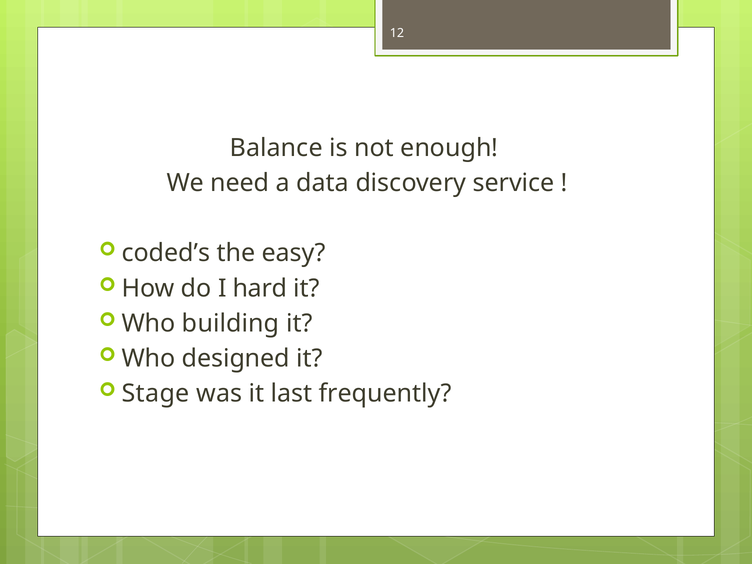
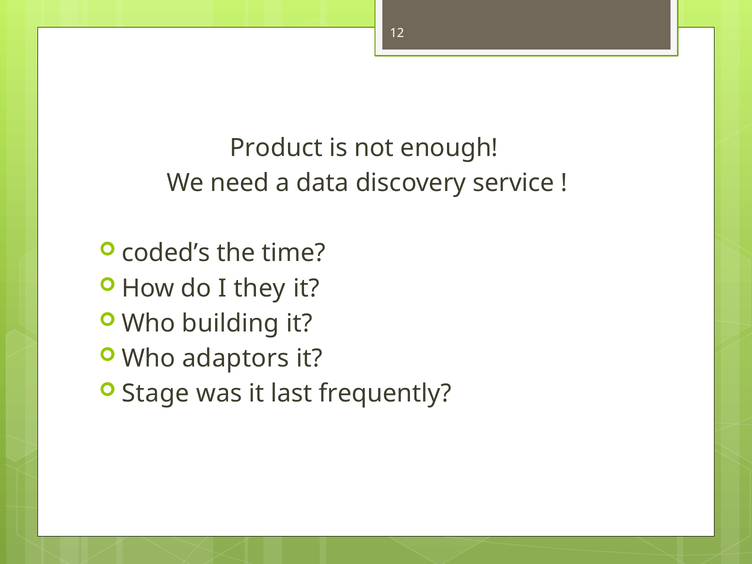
Balance: Balance -> Product
easy: easy -> time
hard: hard -> they
designed: designed -> adaptors
